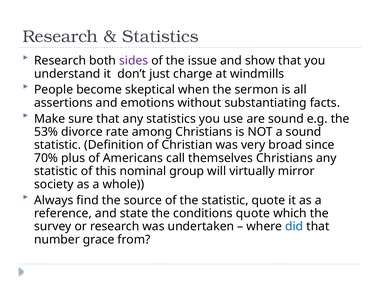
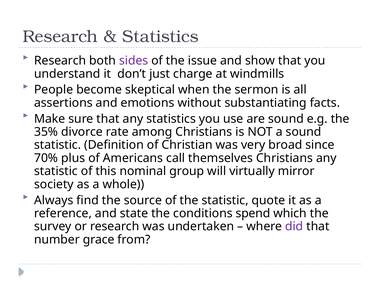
53%: 53% -> 35%
conditions quote: quote -> spend
did colour: blue -> purple
